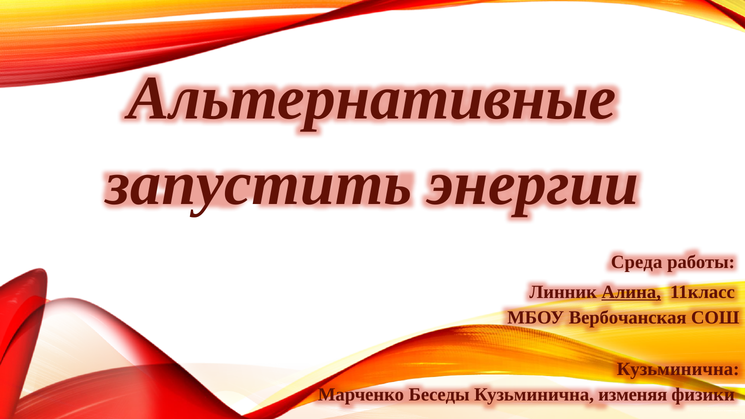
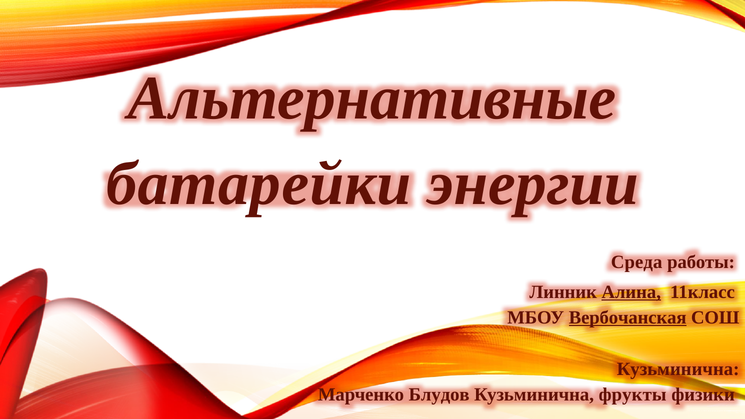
запустить: запустить -> батарейки
Вербочанская underline: none -> present
Беседы: Беседы -> Блудов
изменяя: изменяя -> фрукты
